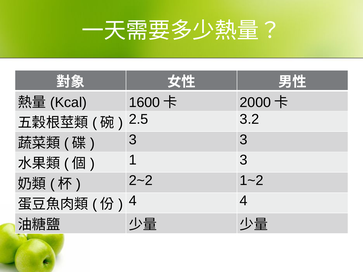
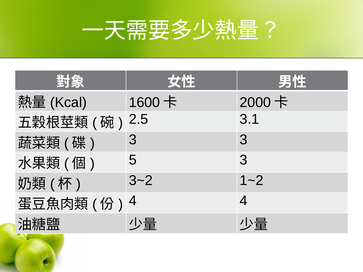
3.2: 3.2 -> 3.1
1: 1 -> 5
2~2: 2~2 -> 3~2
